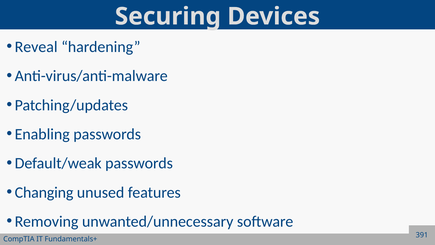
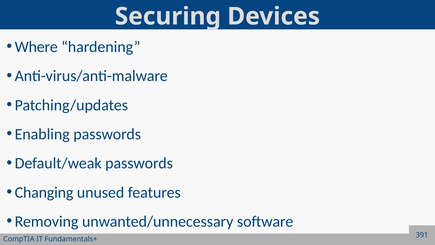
Reveal: Reveal -> Where
